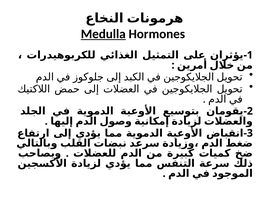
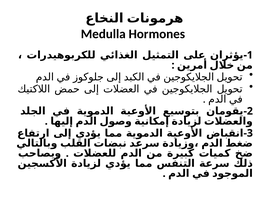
Medulla underline: present -> none
